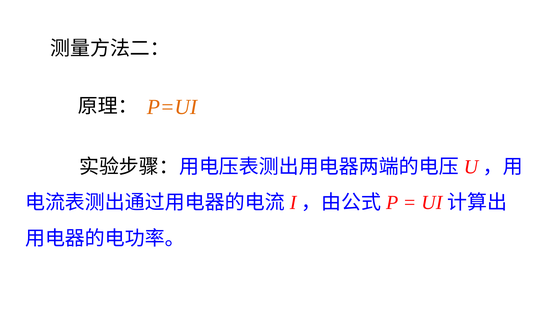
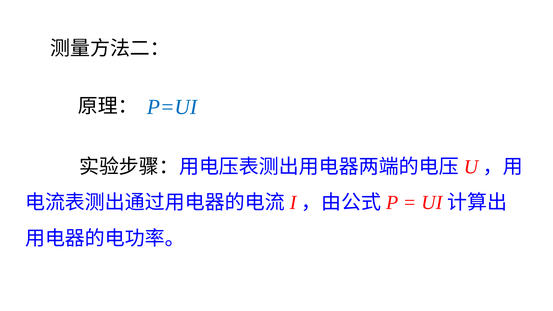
P=UI colour: orange -> blue
